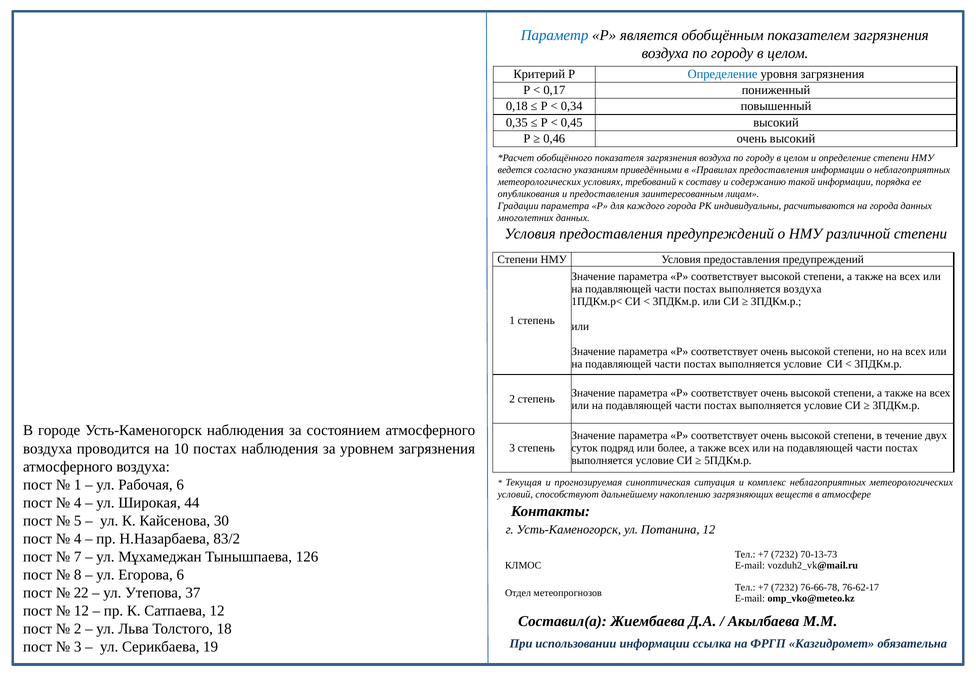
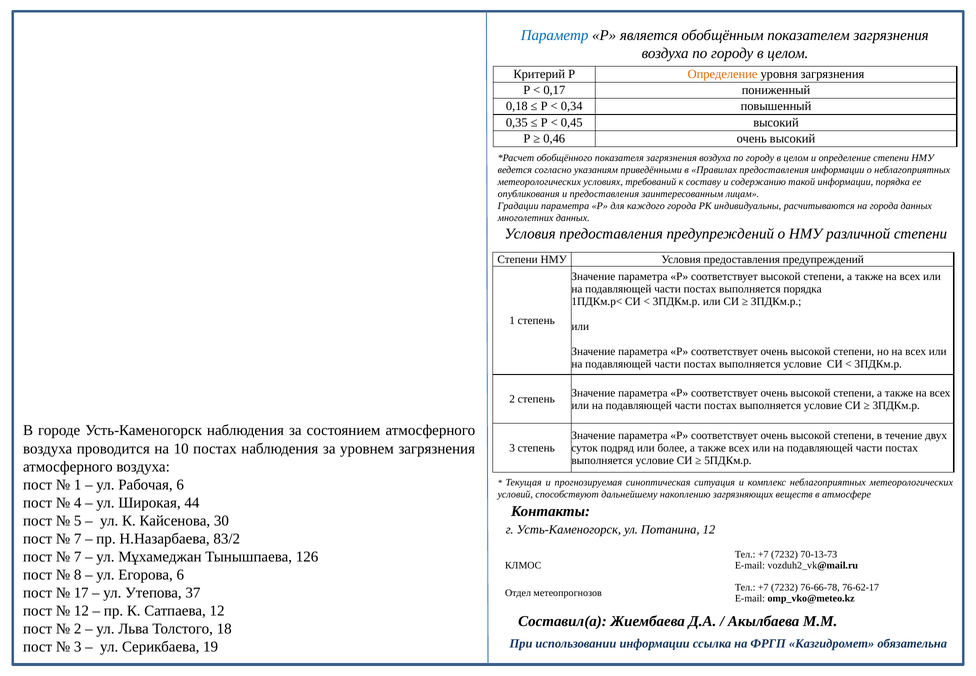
Определение at (723, 74) colour: blue -> orange
выполняется воздуха: воздуха -> порядка
4 at (78, 538): 4 -> 7
22: 22 -> 17
